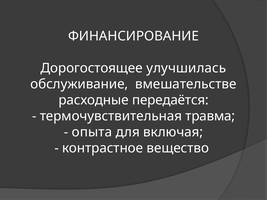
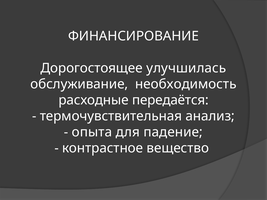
вмешательстве: вмешательстве -> необходимость
травма: травма -> анализ
включая: включая -> падение
